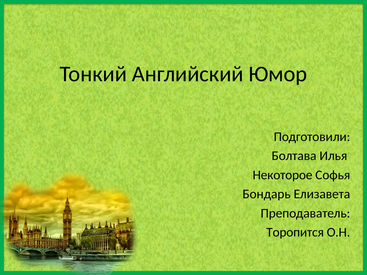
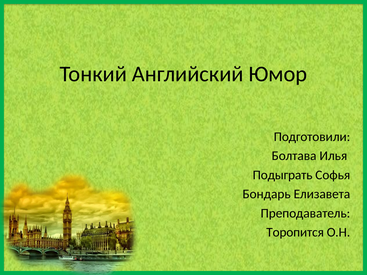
Некоторое: Некоторое -> Подыграть
